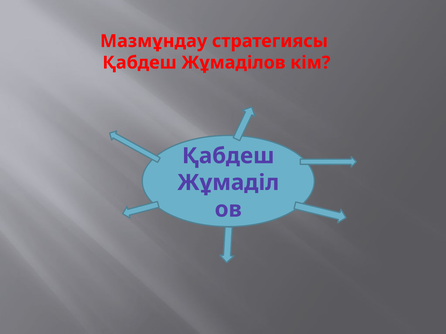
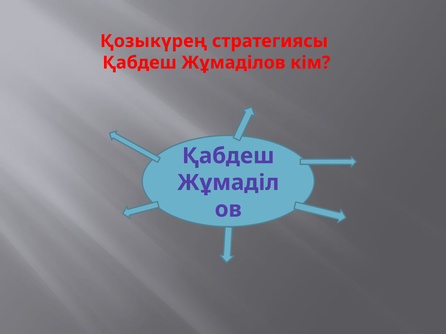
Мазмұндау: Мазмұндау -> Қозыкүрең
